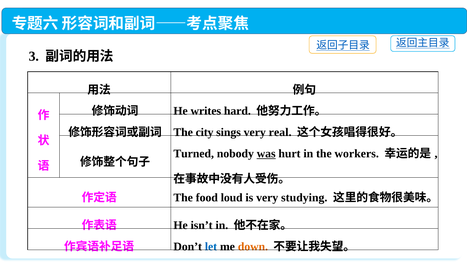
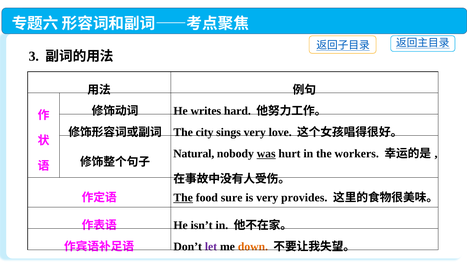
real: real -> love
Turned: Turned -> Natural
The at (183, 198) underline: none -> present
loud: loud -> sure
studying: studying -> provides
let colour: blue -> purple
